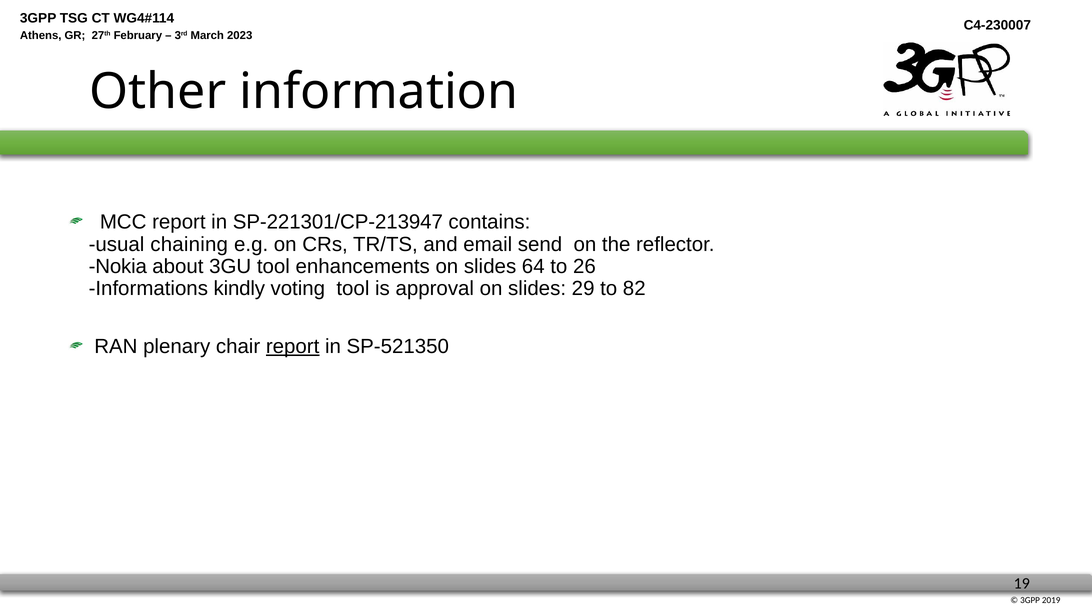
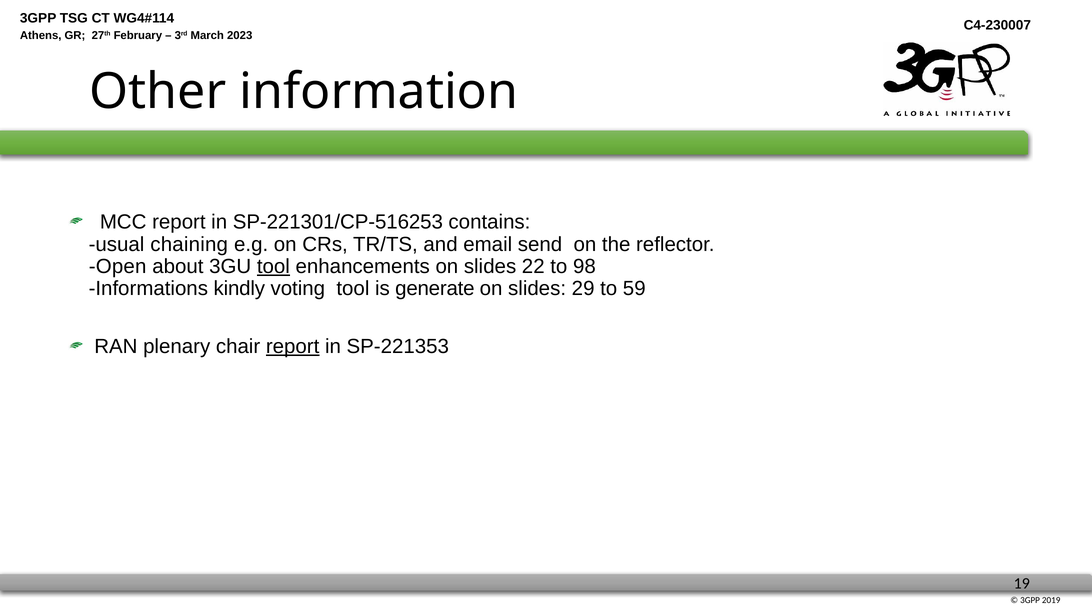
SP-221301/CP-213947: SP-221301/CP-213947 -> SP-221301/CP-516253
Nokia: Nokia -> Open
tool at (273, 267) underline: none -> present
64: 64 -> 22
26: 26 -> 98
approval: approval -> generate
82: 82 -> 59
SP-521350: SP-521350 -> SP-221353
